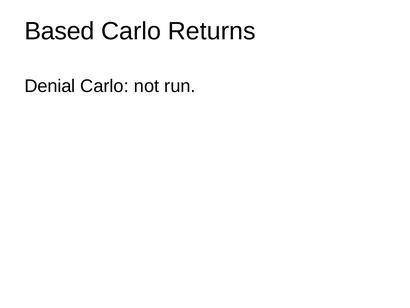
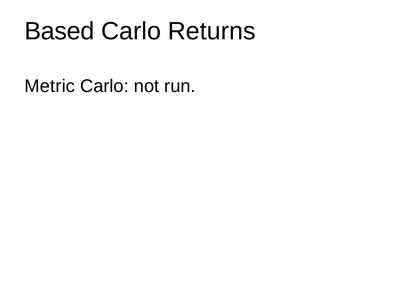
Denial: Denial -> Metric
